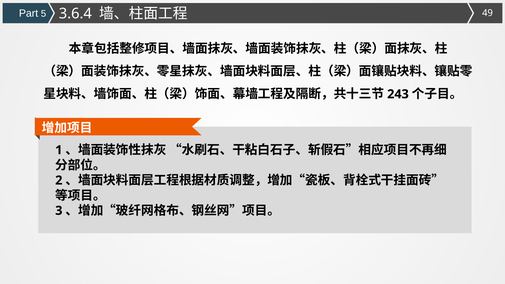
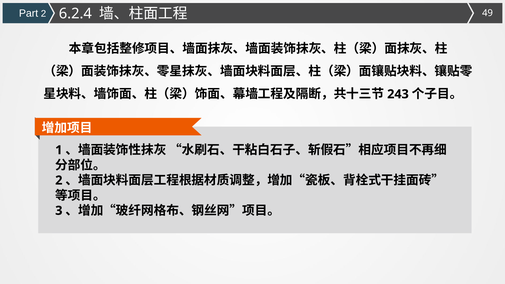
Part 5: 5 -> 2
3.6.4: 3.6.4 -> 6.2.4
